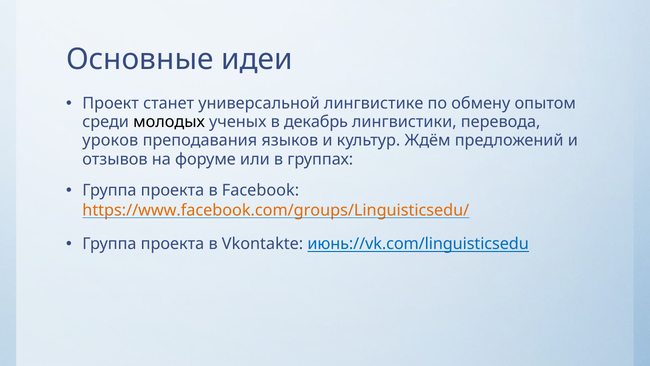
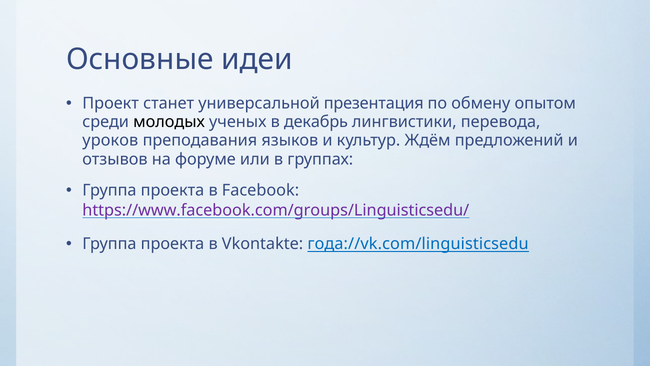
лингвистике: лингвистике -> презентация
https://www.facebook.com/groups/Linguisticsedu/ colour: orange -> purple
июнь://vk.com/linguisticsedu: июнь://vk.com/linguisticsedu -> года://vk.com/linguisticsedu
